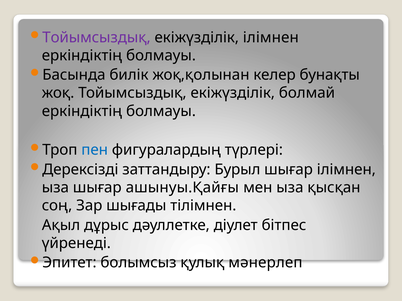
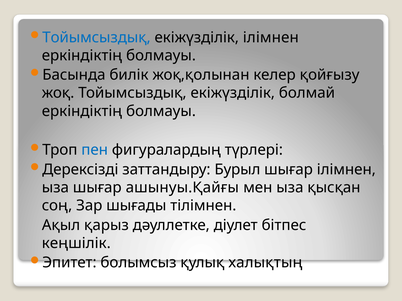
Тойымсыздық at (96, 37) colour: purple -> blue
бунақты: бунақты -> қойғызу
дұрыс: дұрыс -> қарыз
үйренеді: үйренеді -> кеңшілік
мәнерлеп: мәнерлеп -> халықтың
